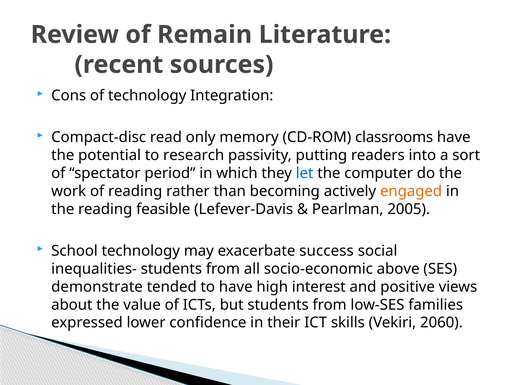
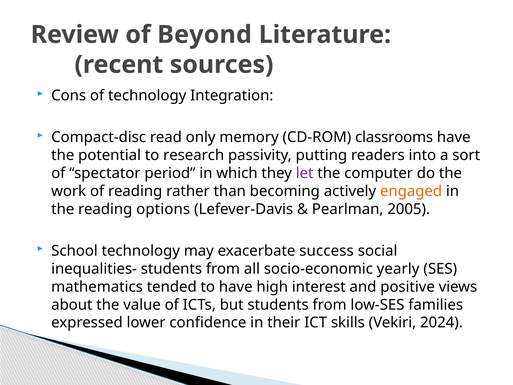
Remain: Remain -> Beyond
let colour: blue -> purple
feasible: feasible -> options
above: above -> yearly
demonstrate: demonstrate -> mathematics
2060: 2060 -> 2024
